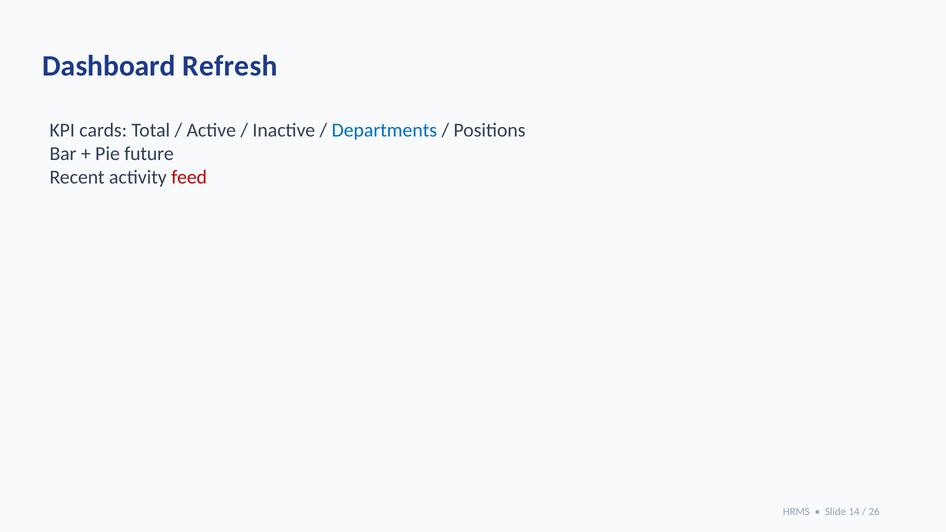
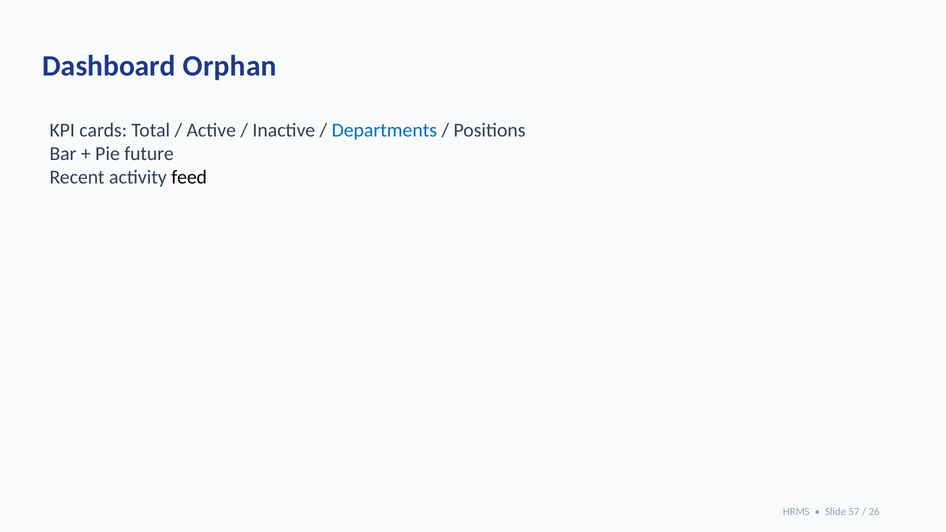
Refresh: Refresh -> Orphan
feed colour: red -> black
14: 14 -> 57
